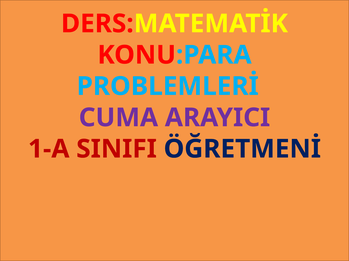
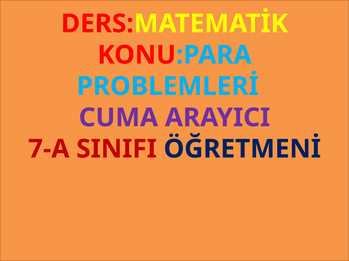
1-A: 1-A -> 7-A
